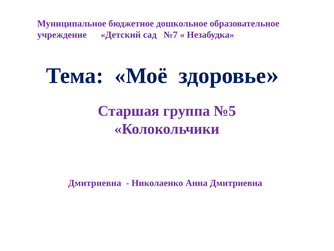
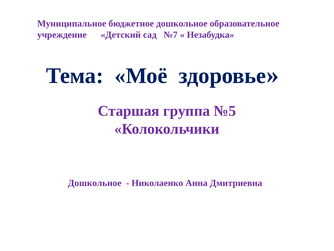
Дмитриевна at (95, 183): Дмитриевна -> Дошкольное
